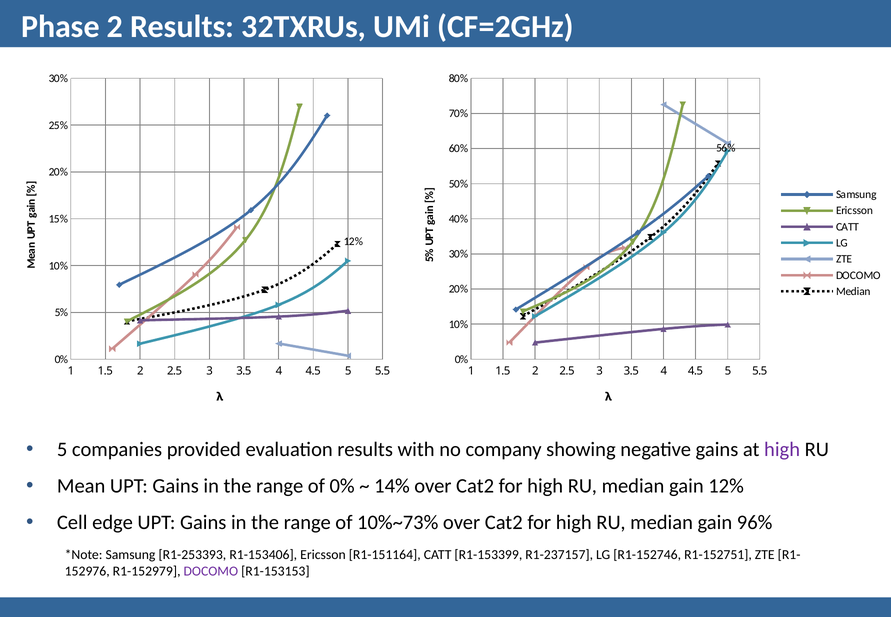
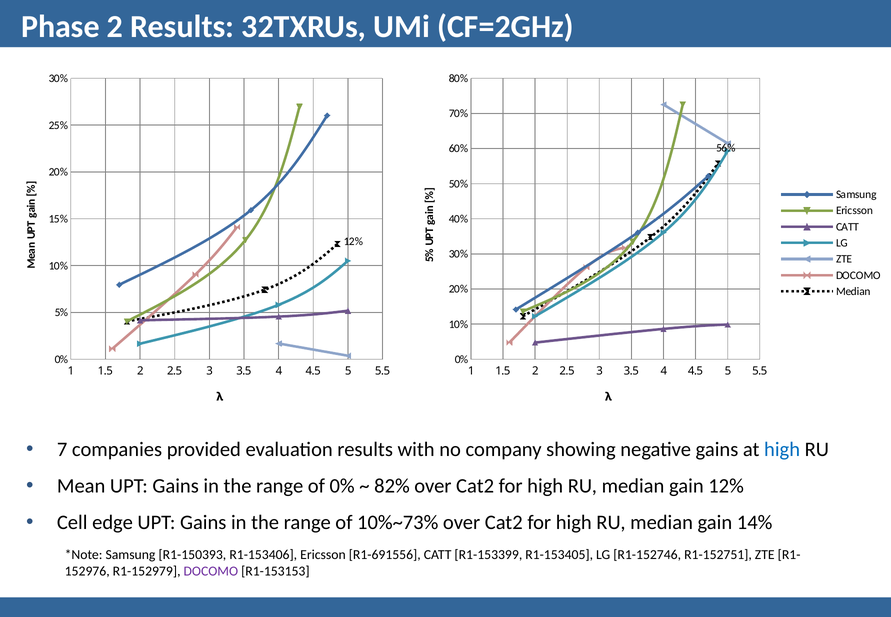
5 at (62, 449): 5 -> 7
high at (782, 449) colour: purple -> blue
14%: 14% -> 82%
96%: 96% -> 14%
R1-253393: R1-253393 -> R1-150393
R1-151164: R1-151164 -> R1-691556
R1-237157: R1-237157 -> R1-153405
